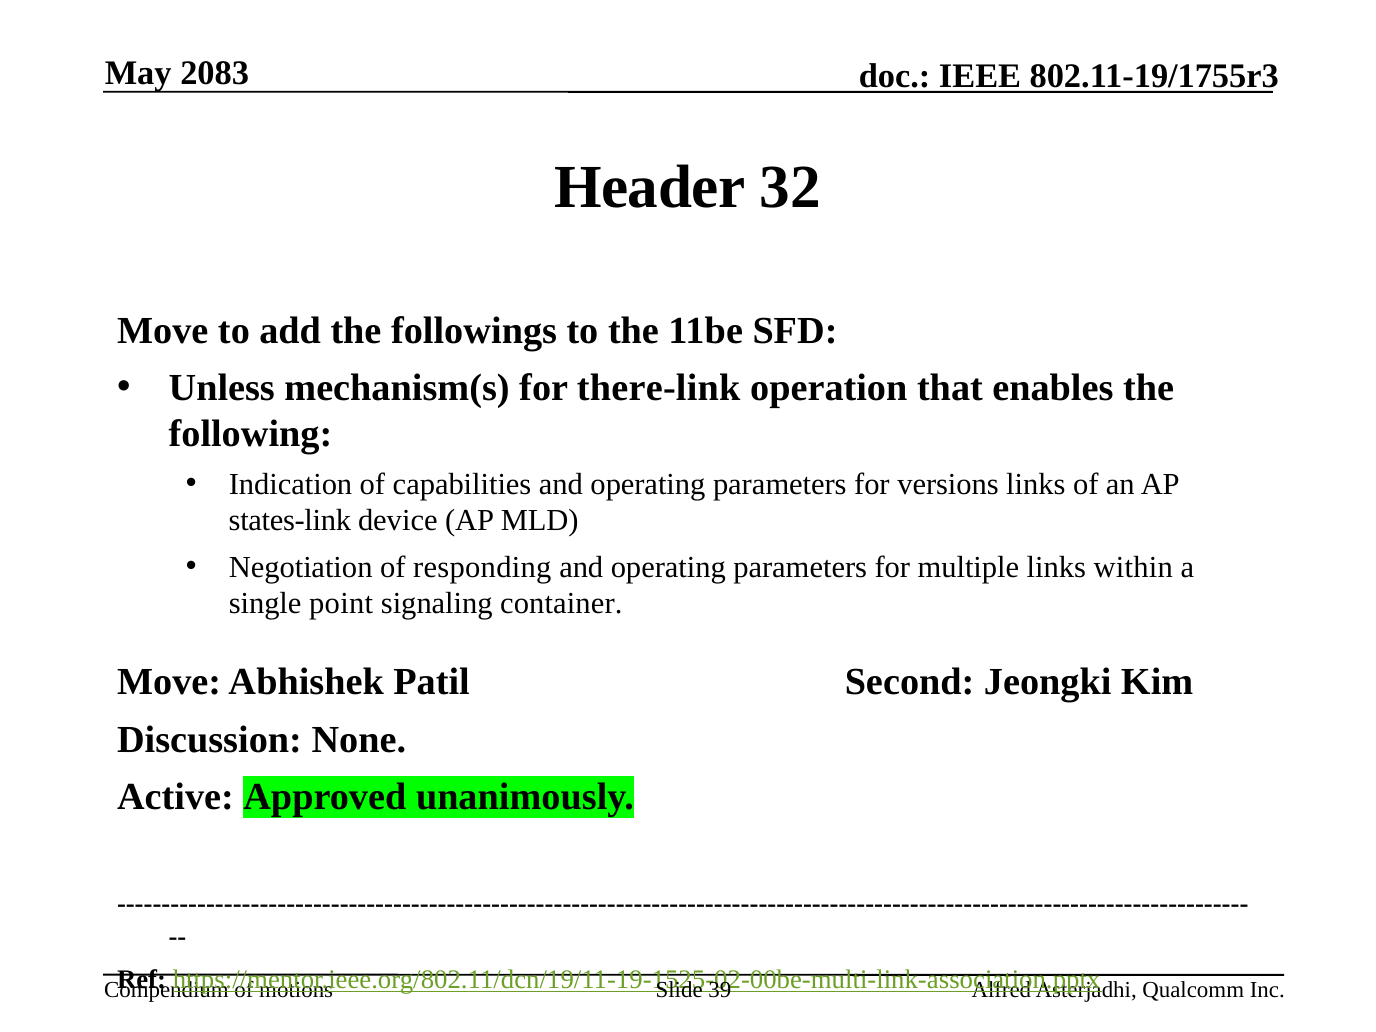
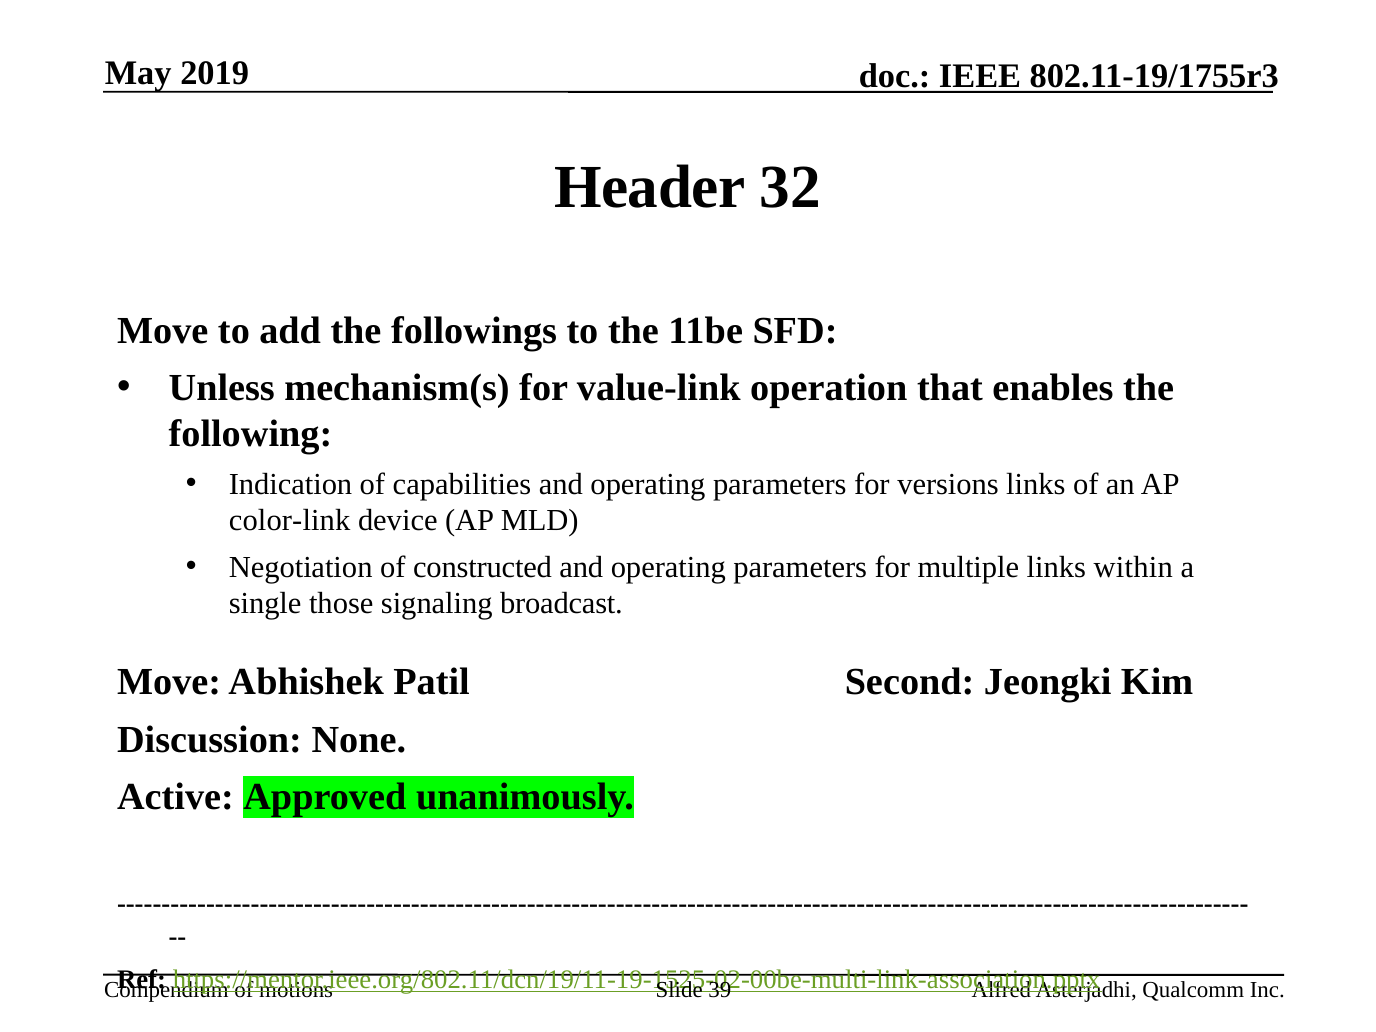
2083: 2083 -> 2019
there-link: there-link -> value-link
states-link: states-link -> color-link
responding: responding -> constructed
point: point -> those
container: container -> broadcast
